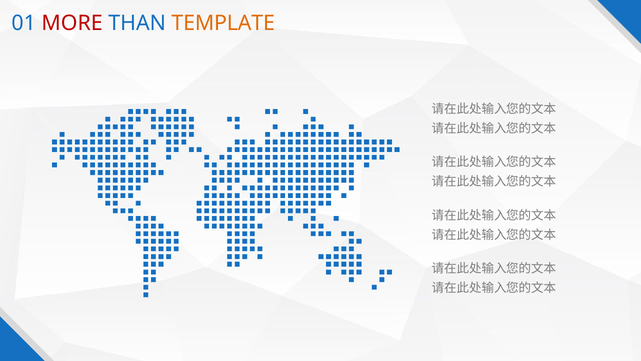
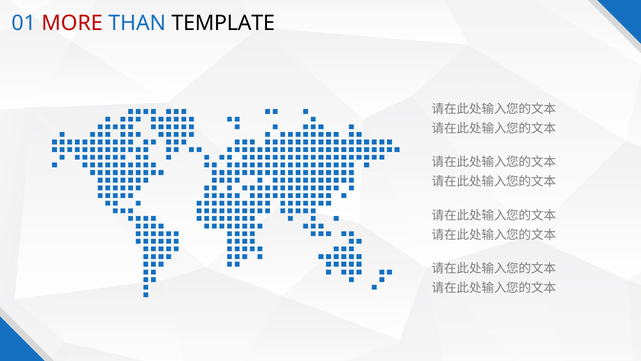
TEMPLATE colour: orange -> black
